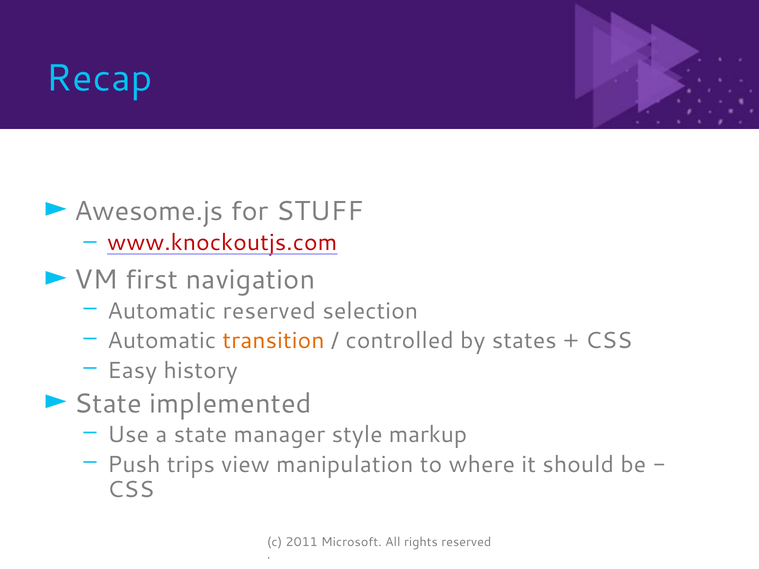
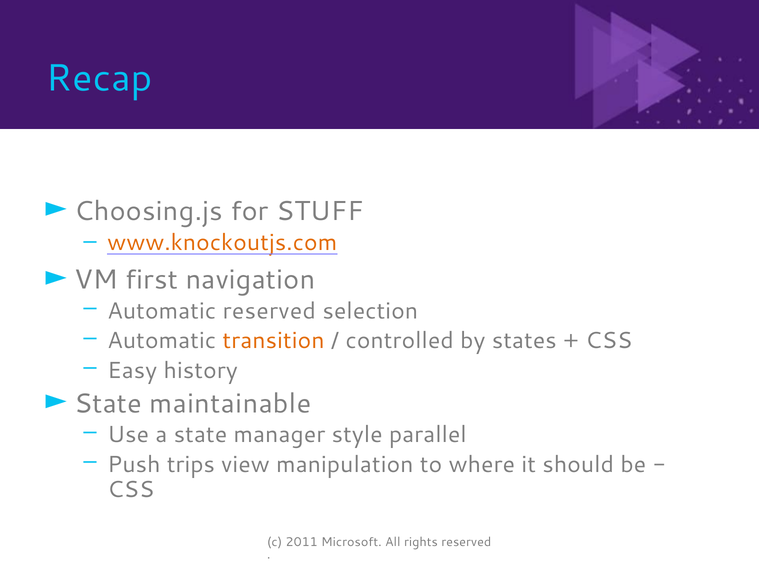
Awesome.js: Awesome.js -> Choosing.js
www.knockoutjs.com colour: red -> orange
implemented: implemented -> maintainable
markup: markup -> parallel
